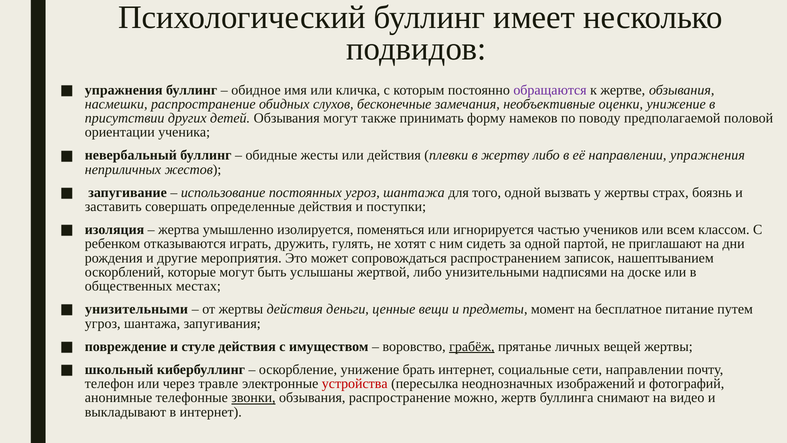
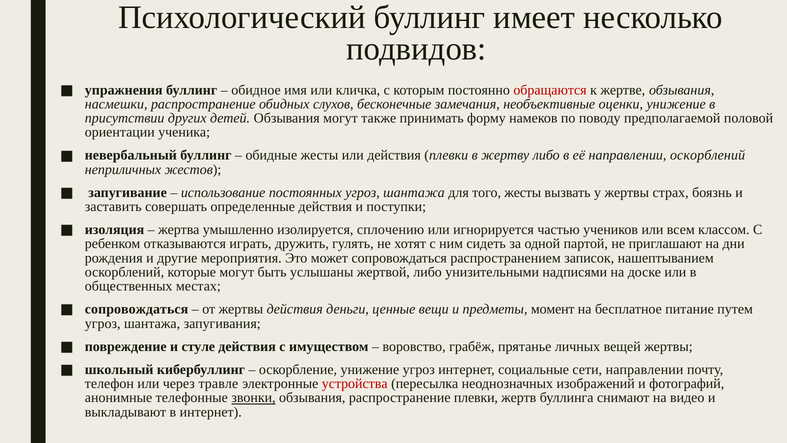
обращаются colour: purple -> red
направлении упражнения: упражнения -> оскорблений
того одной: одной -> жесты
поменяться: поменяться -> сплочению
унизительными at (137, 309): унизительными -> сопровождаться
грабёж underline: present -> none
унижение брать: брать -> угроз
распространение можно: можно -> плевки
